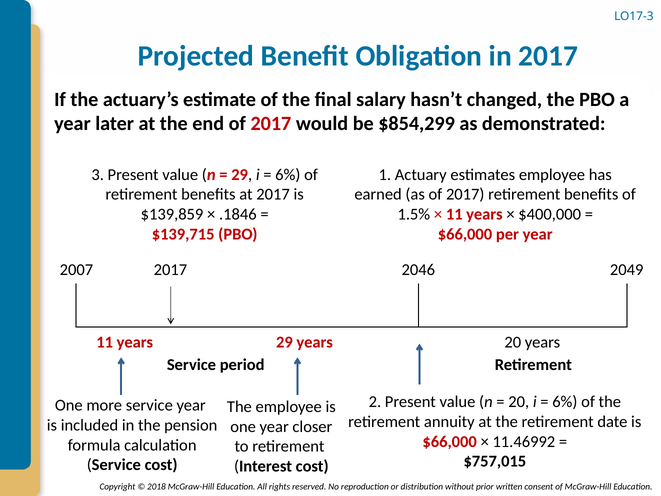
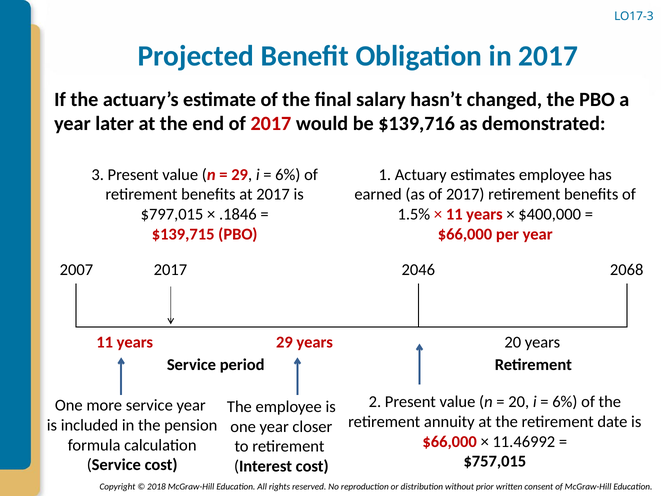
$854,299: $854,299 -> $139,716
$139,859: $139,859 -> $797,015
2049: 2049 -> 2068
